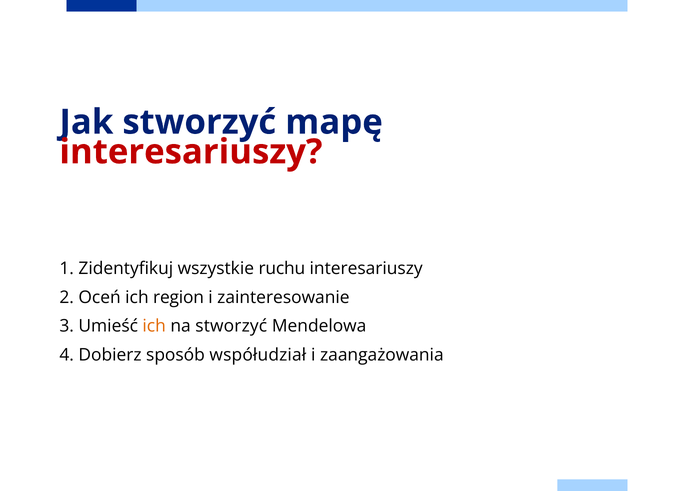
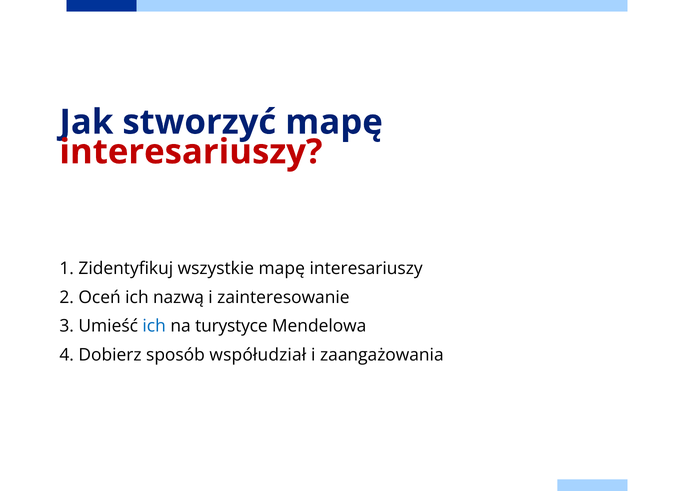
wszystkie ruchu: ruchu -> mapę
region: region -> nazwą
ich at (154, 326) colour: orange -> blue
na stworzyć: stworzyć -> turystyce
